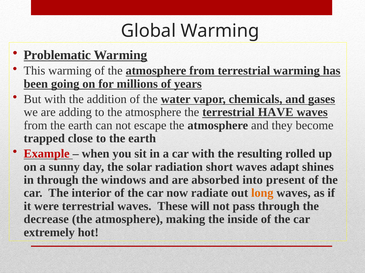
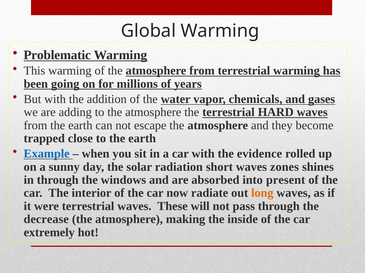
HAVE: HAVE -> HARD
Example colour: red -> blue
resulting: resulting -> evidence
adapt: adapt -> zones
